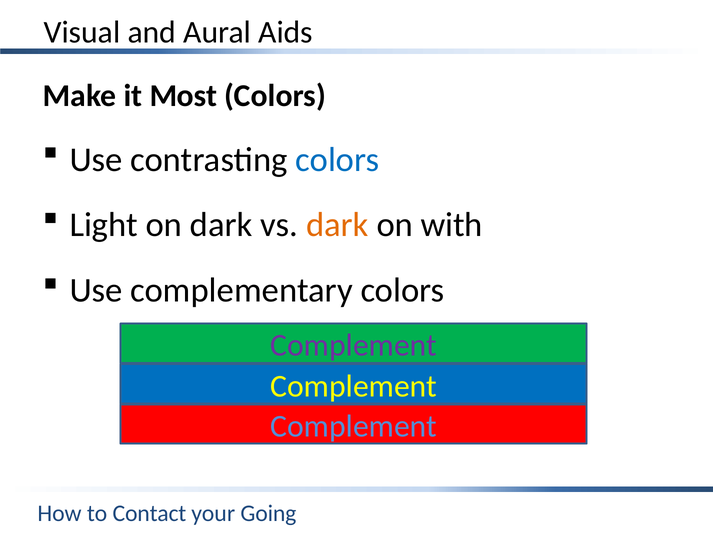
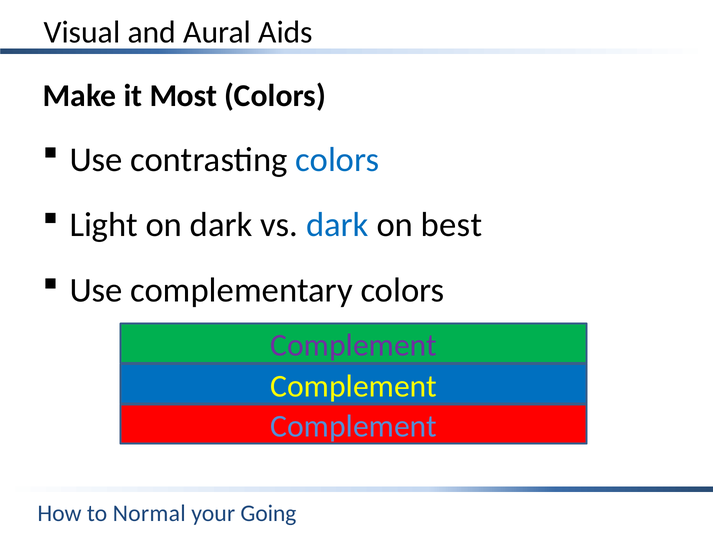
dark at (337, 225) colour: orange -> blue
with: with -> best
Contact: Contact -> Normal
